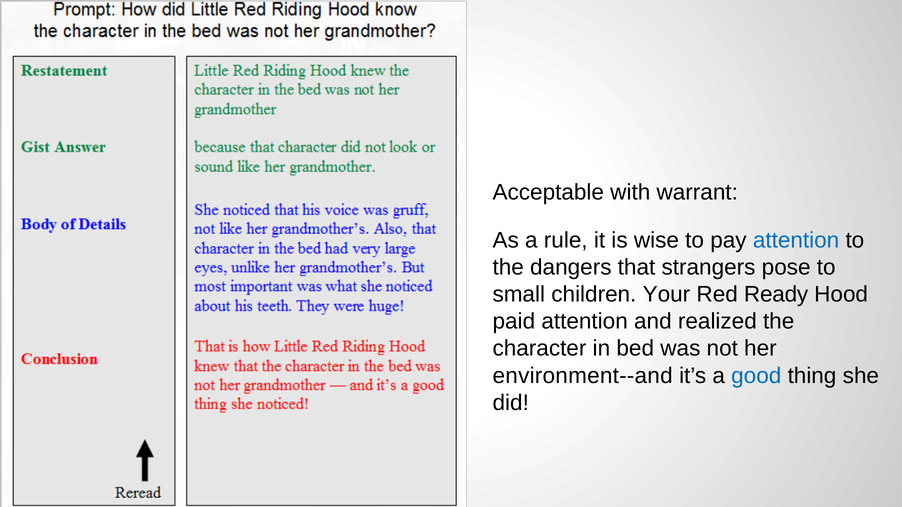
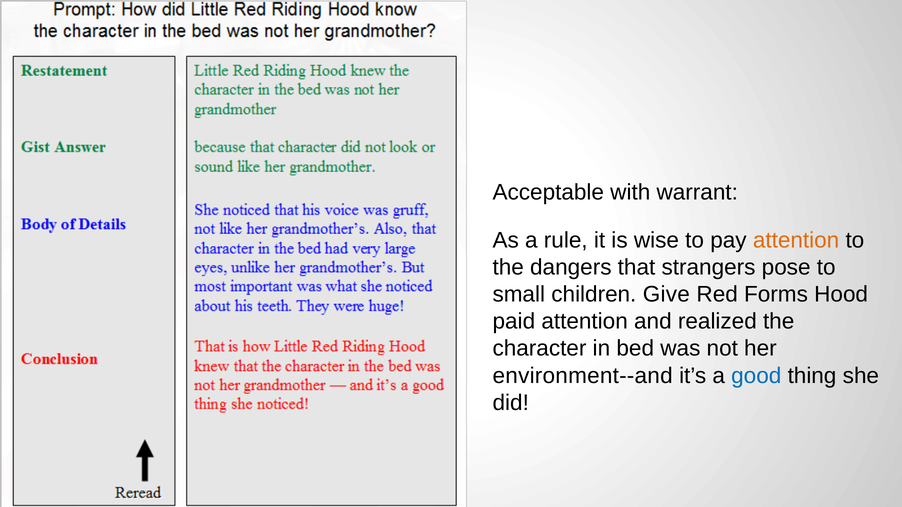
attention at (796, 241) colour: blue -> orange
Your: Your -> Give
Ready: Ready -> Forms
